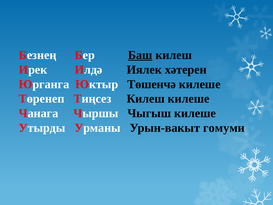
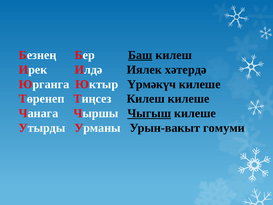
хәтерен: хәтерен -> хәтердә
Төшенчә: Төшенчә -> Үрмәкүч
Чыгыш underline: none -> present
